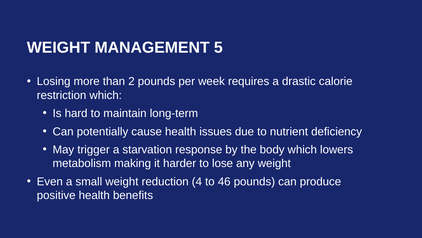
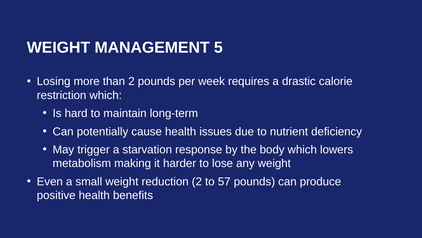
reduction 4: 4 -> 2
46: 46 -> 57
